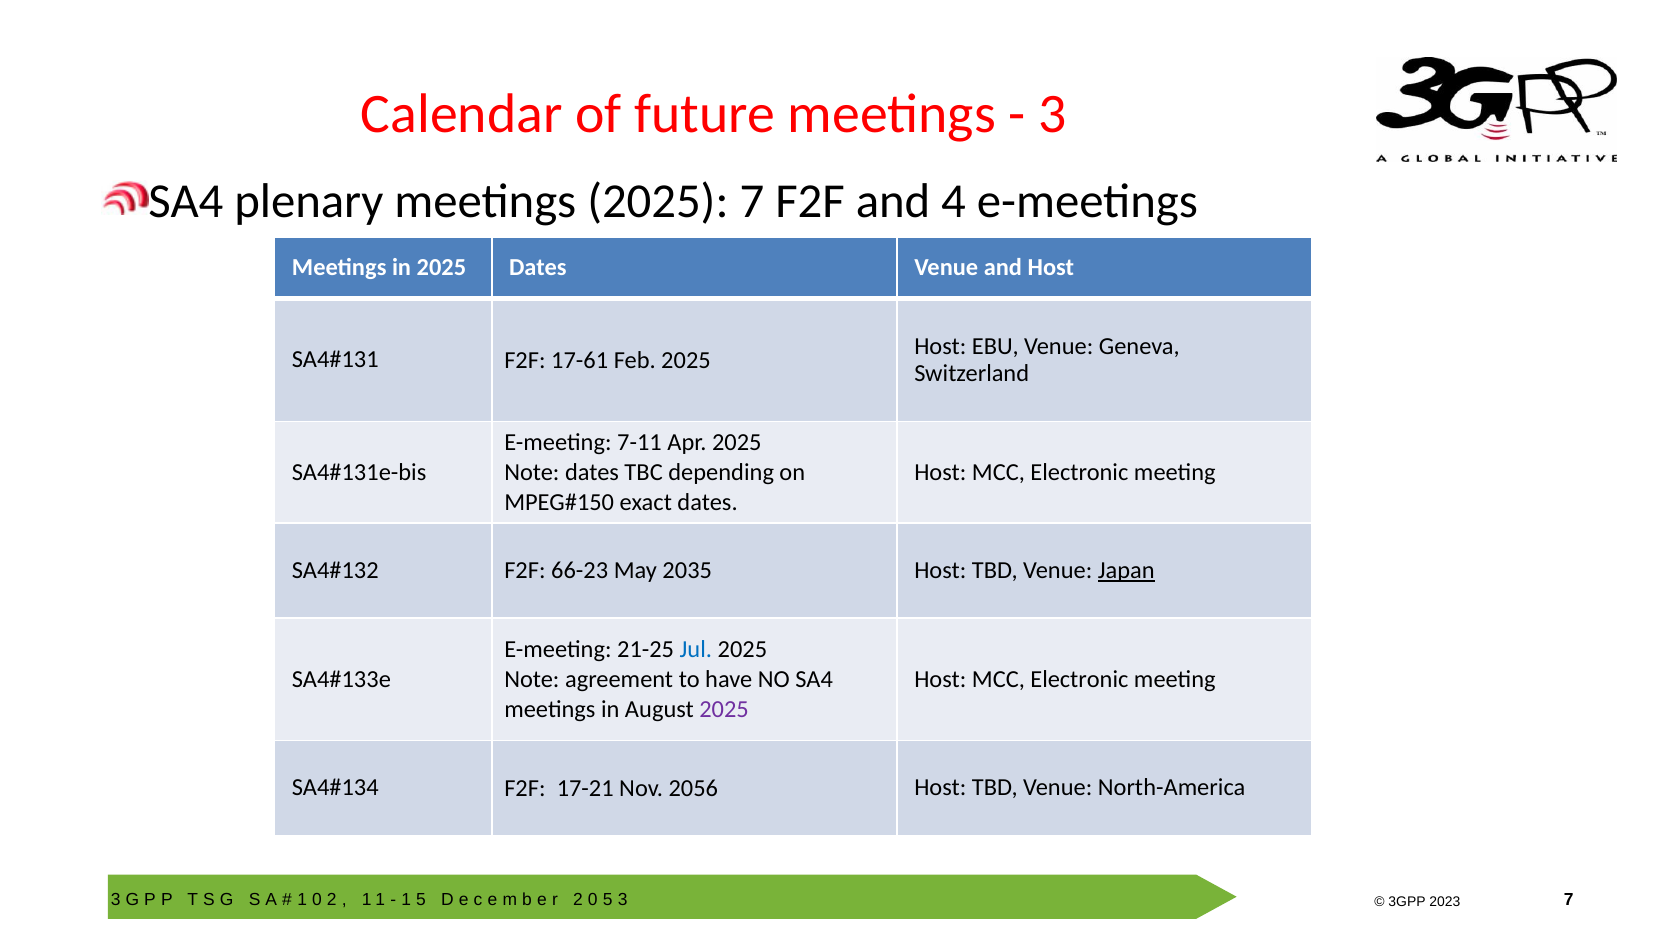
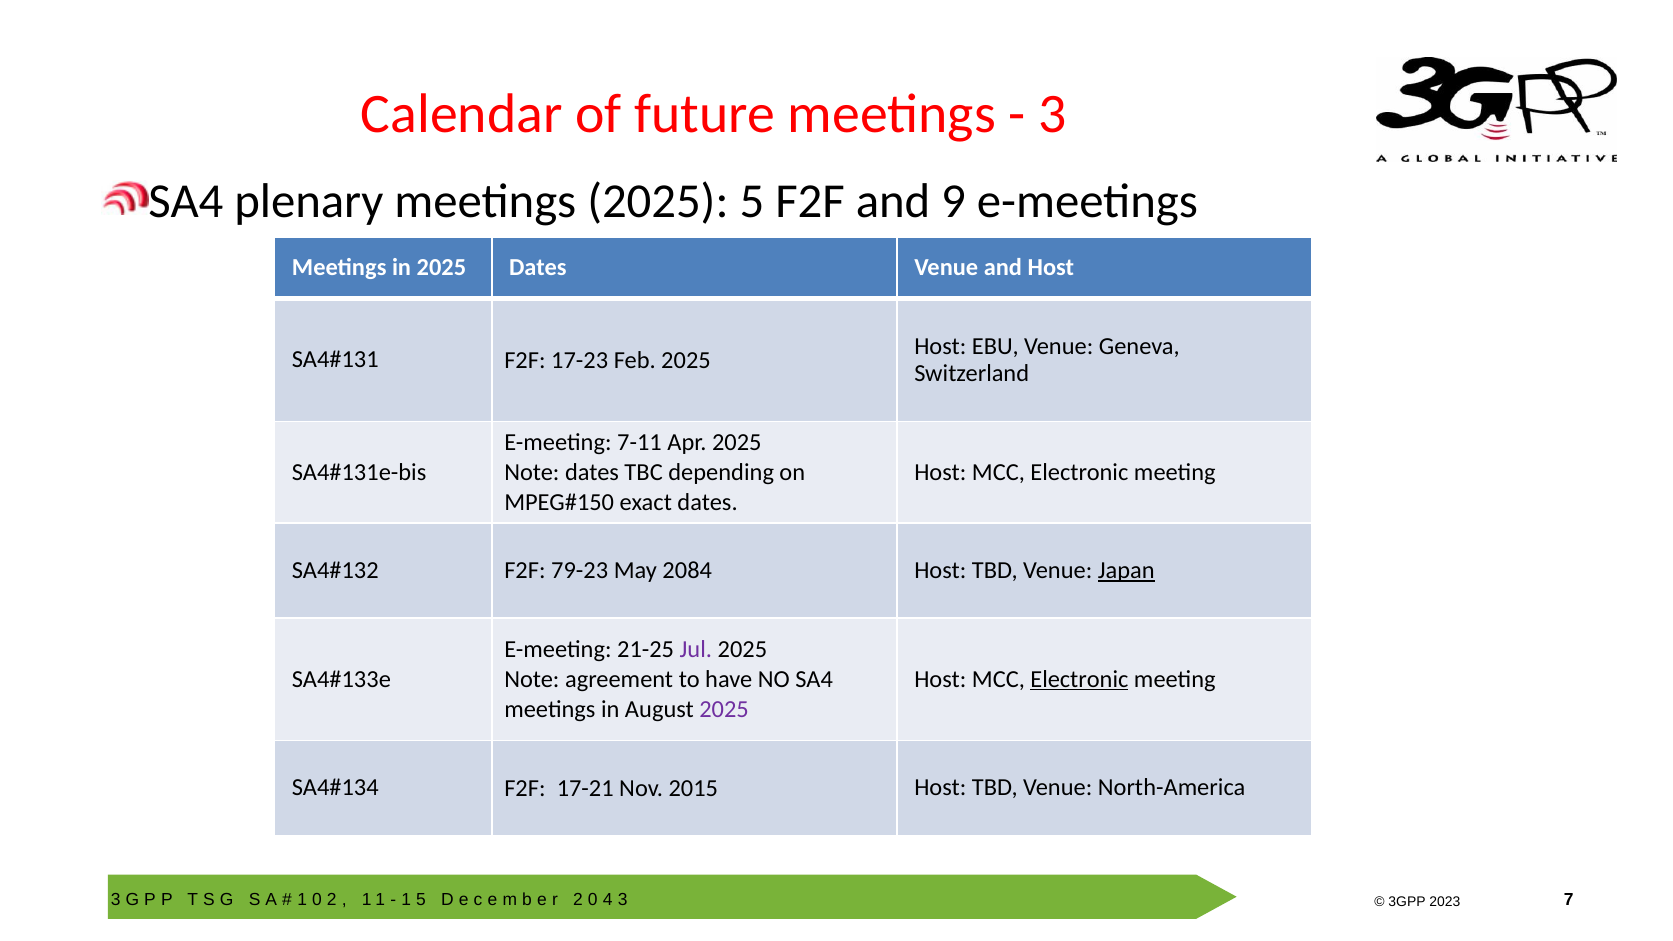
2025 7: 7 -> 5
4: 4 -> 9
17-61: 17-61 -> 17-23
66-23: 66-23 -> 79-23
2035: 2035 -> 2084
Jul colour: blue -> purple
Electronic at (1079, 679) underline: none -> present
2056: 2056 -> 2015
5 at (608, 900): 5 -> 4
